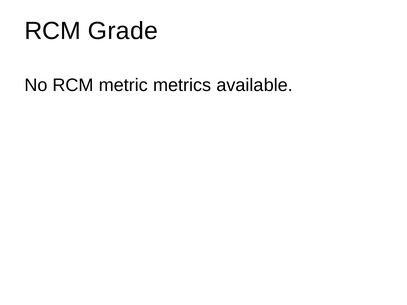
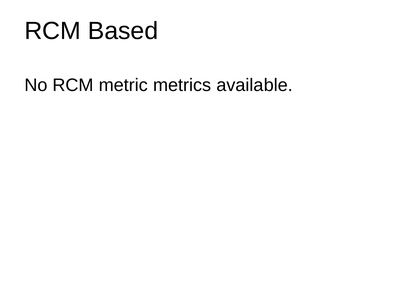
Grade: Grade -> Based
